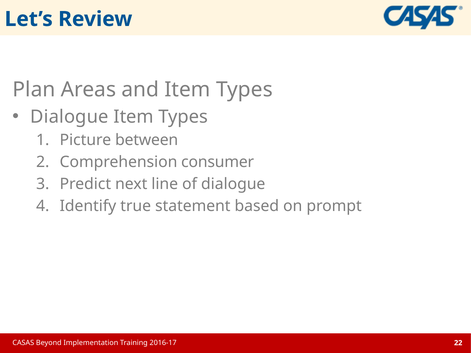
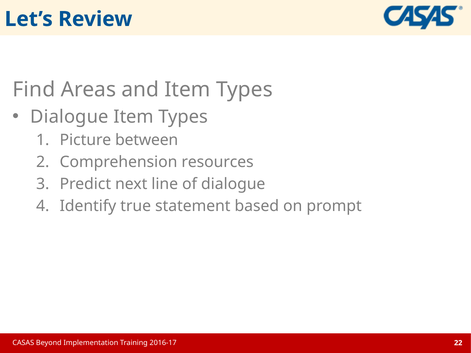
Plan: Plan -> Find
consumer: consumer -> resources
